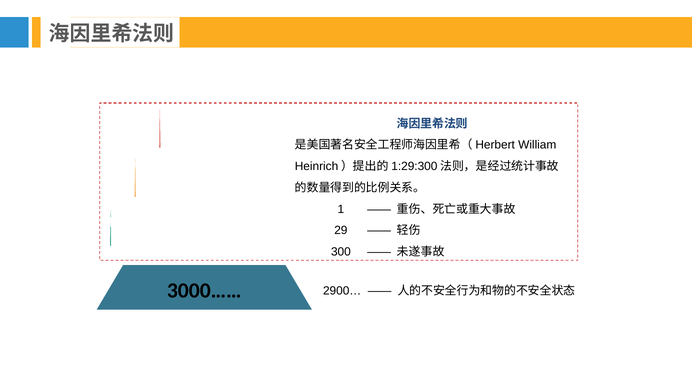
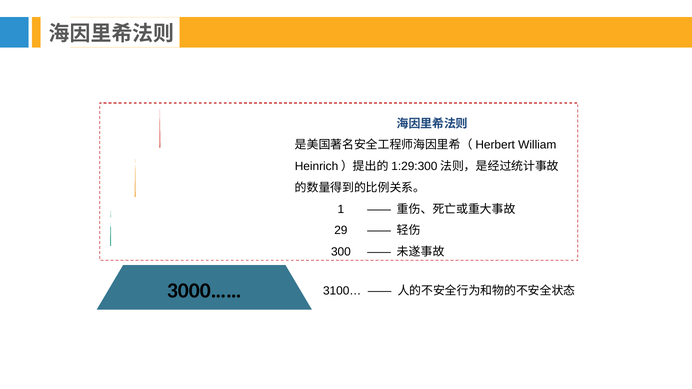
2900…: 2900… -> 3100…
